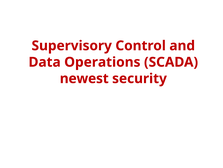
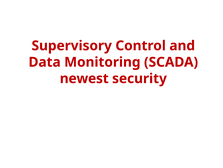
Operations: Operations -> Monitoring
